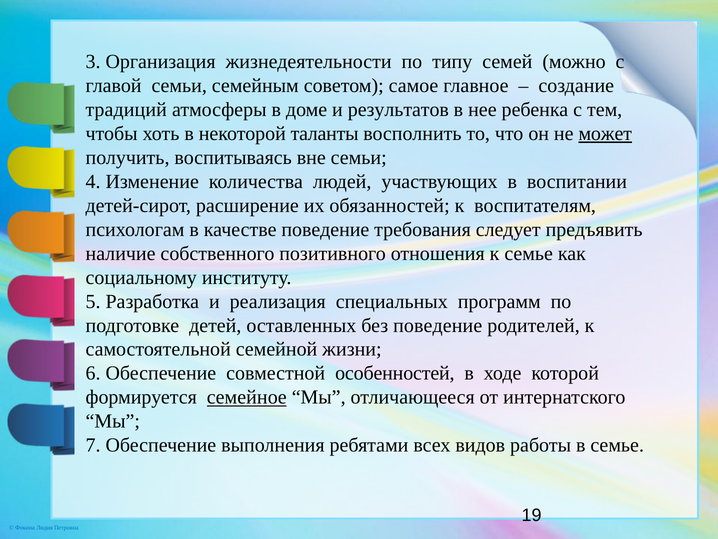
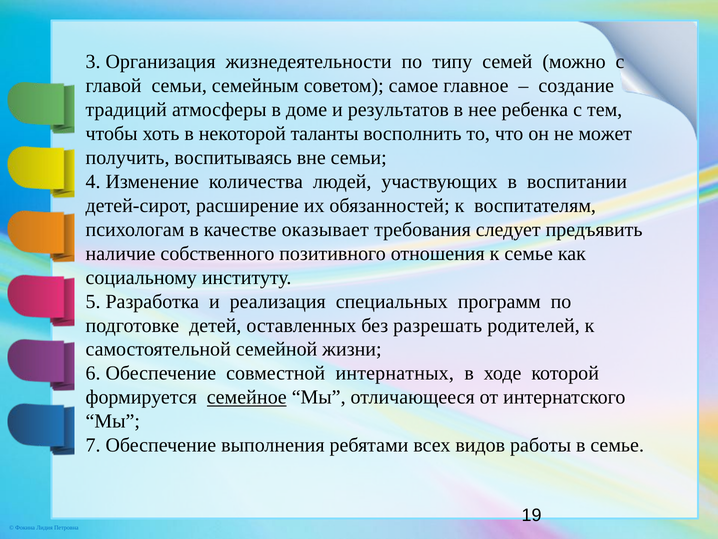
может underline: present -> none
качестве поведение: поведение -> оказывает
без поведение: поведение -> разрешать
особенностей: особенностей -> интернатных
